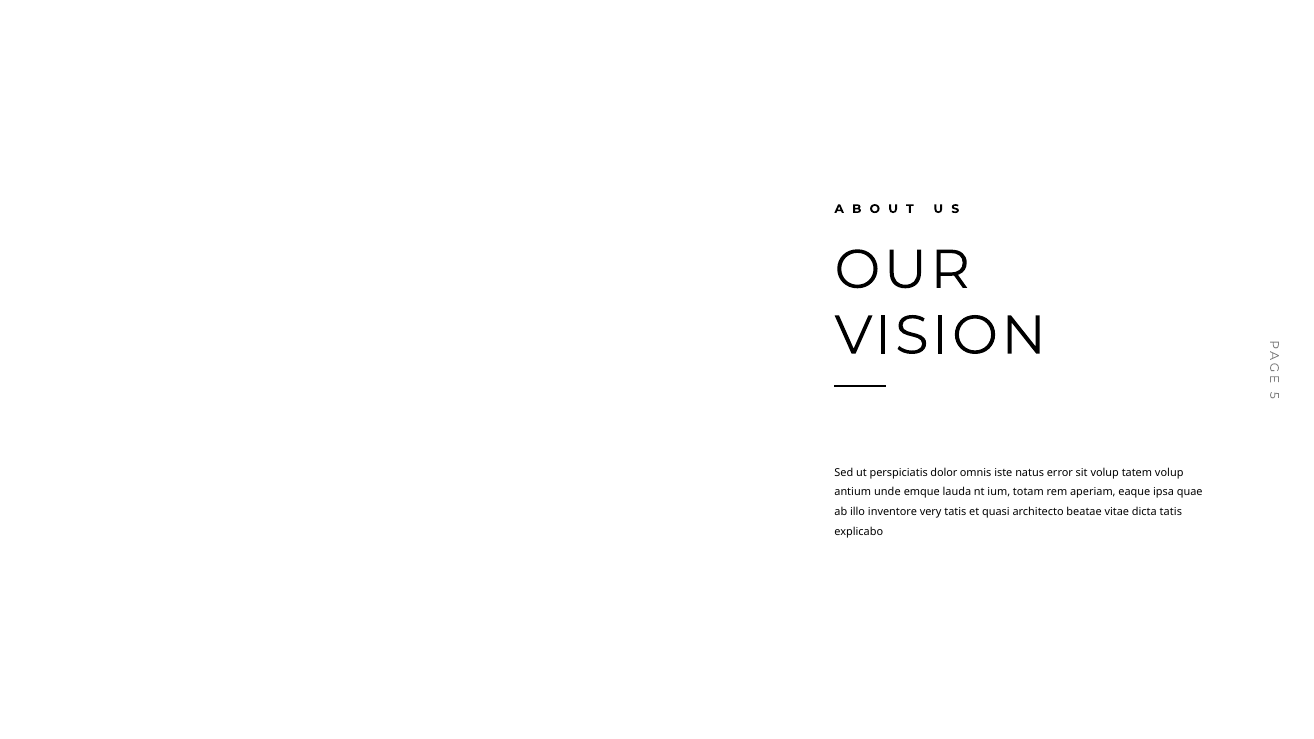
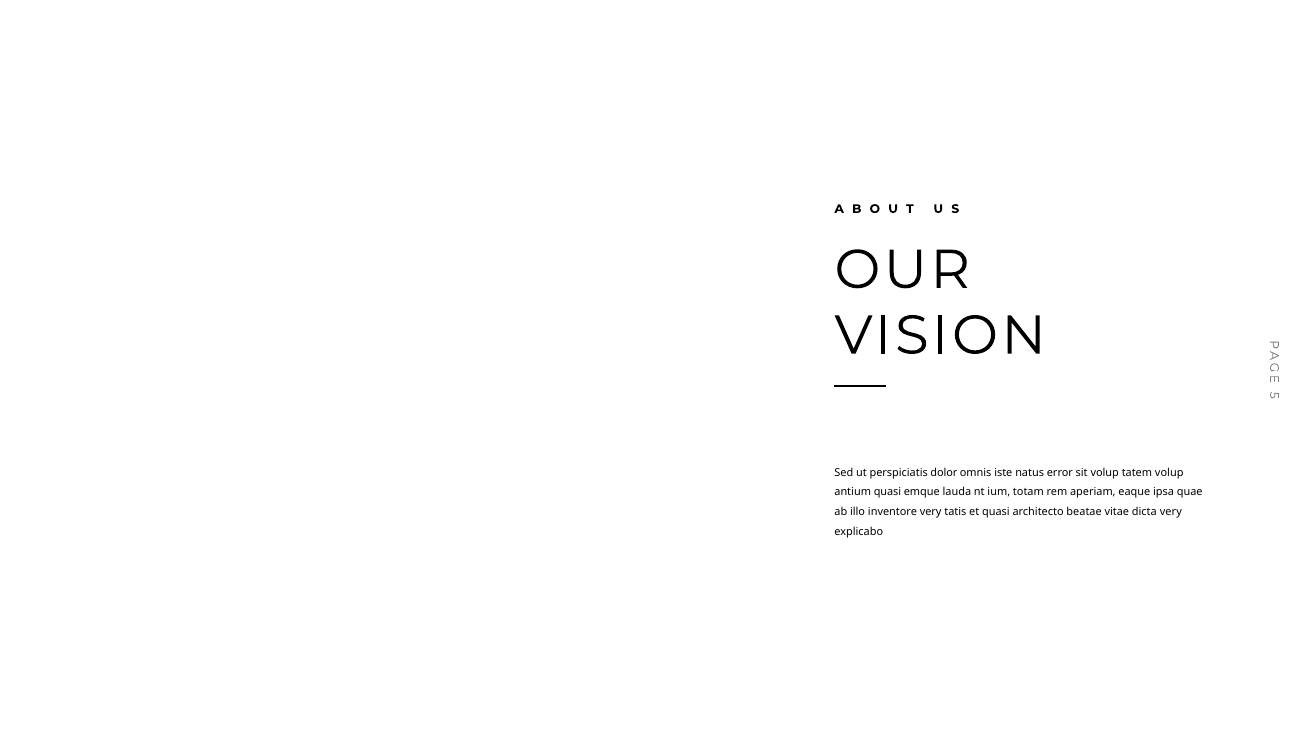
antium unde: unde -> quasi
dicta tatis: tatis -> very
